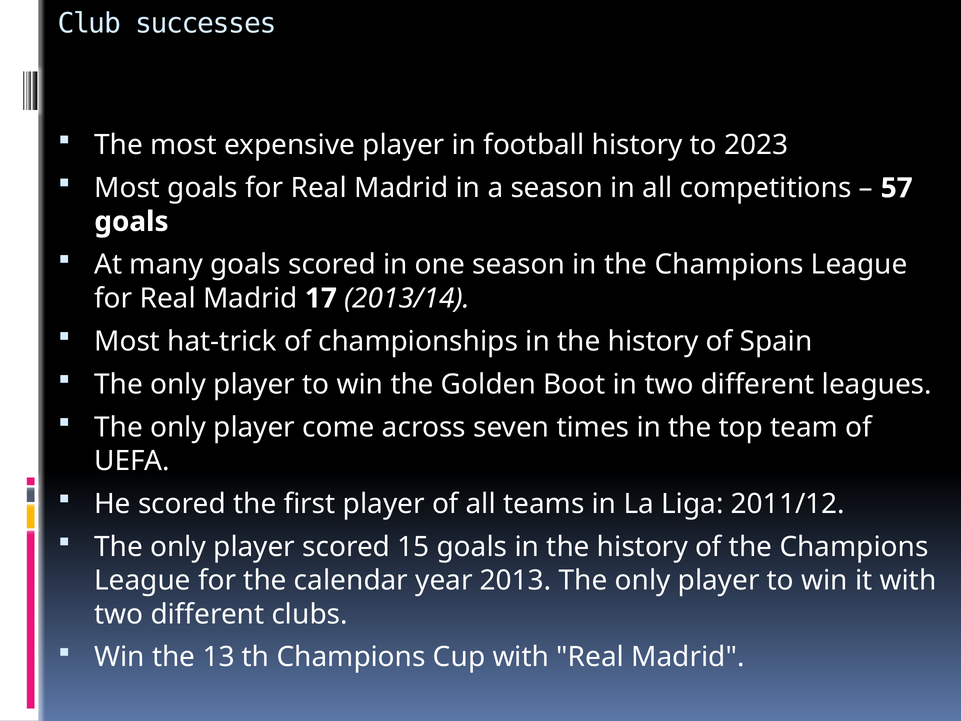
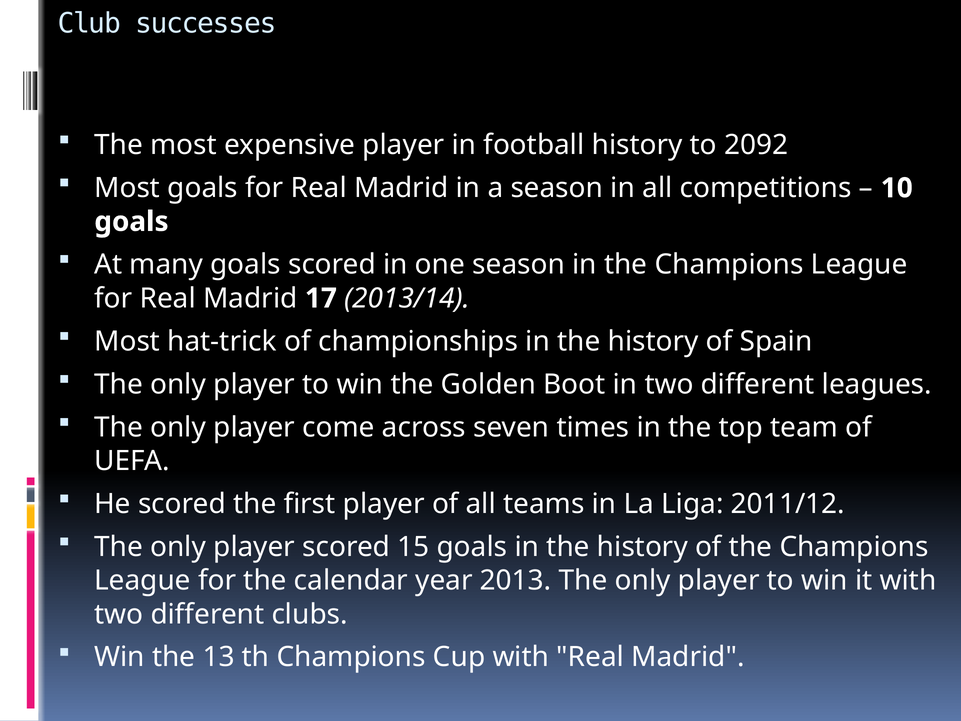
2023: 2023 -> 2092
57: 57 -> 10
